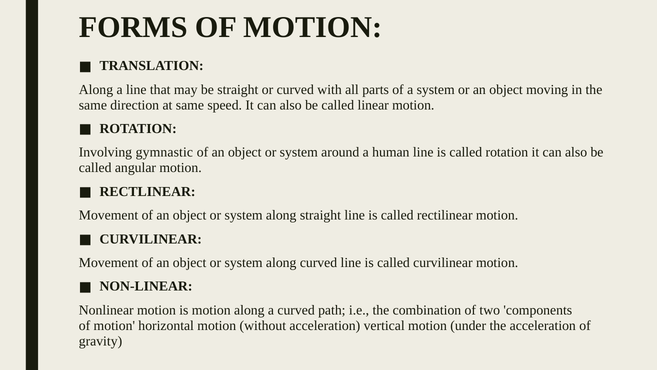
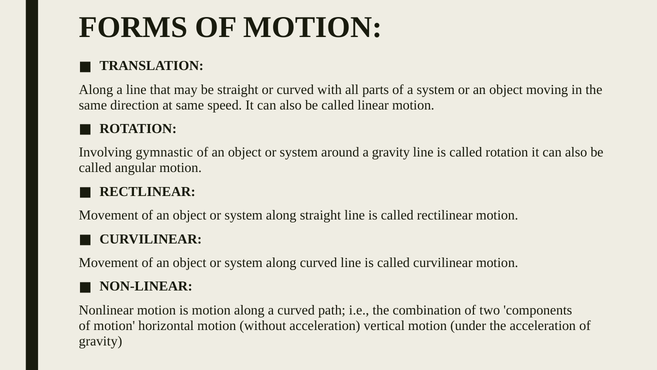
a human: human -> gravity
